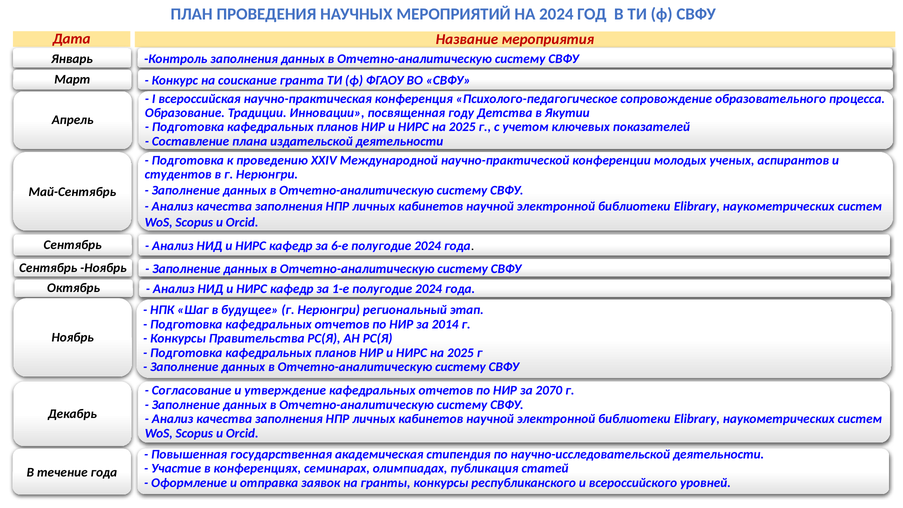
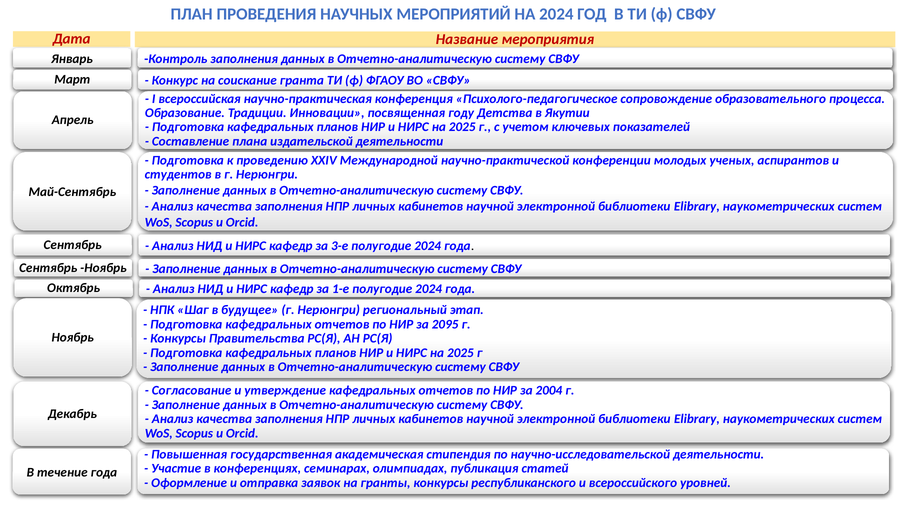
6-е: 6-е -> 3-е
2014: 2014 -> 2095
2070: 2070 -> 2004
